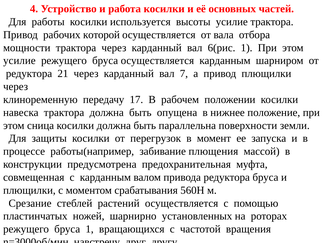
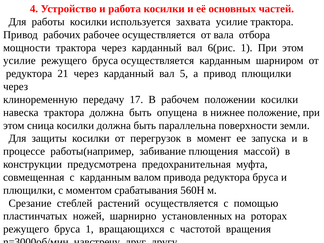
высоты: высоты -> захвата
которой: которой -> рабочее
7: 7 -> 5
